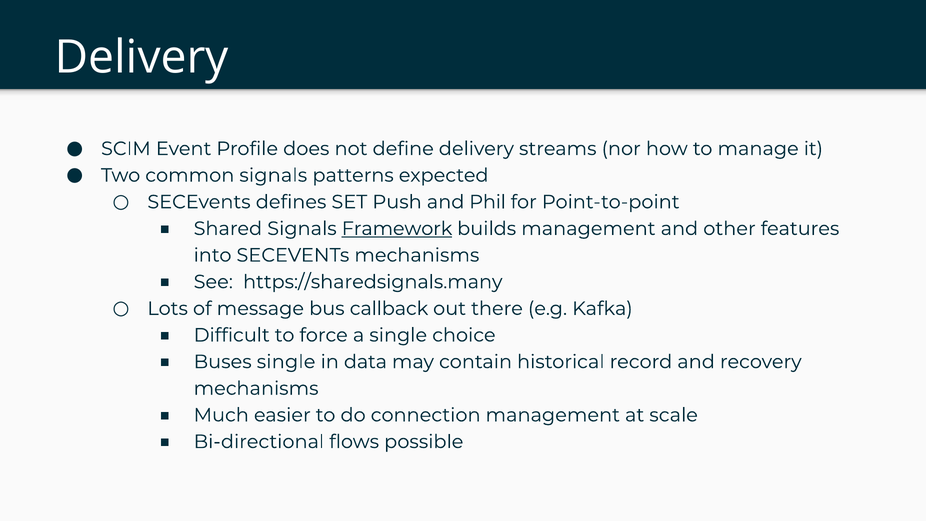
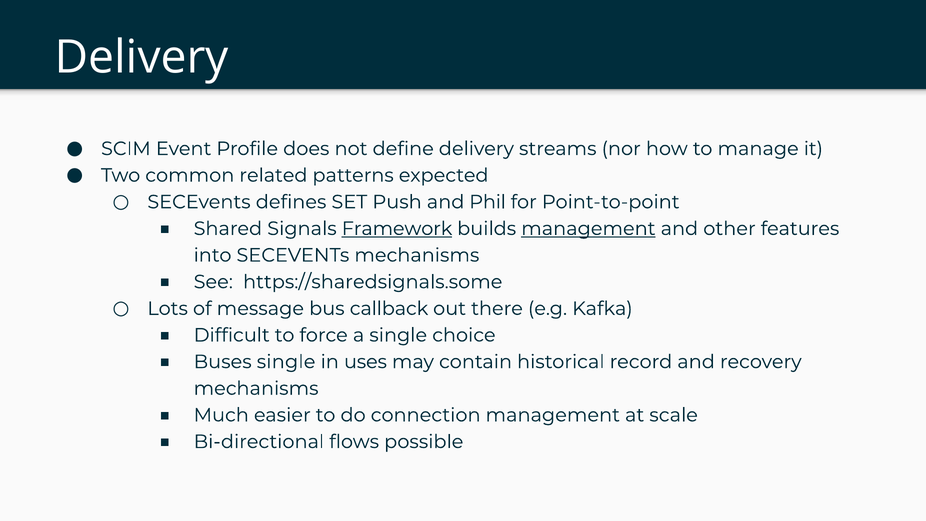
common signals: signals -> related
management at (588, 229) underline: none -> present
https://sharedsignals.many: https://sharedsignals.many -> https://sharedsignals.some
data: data -> uses
